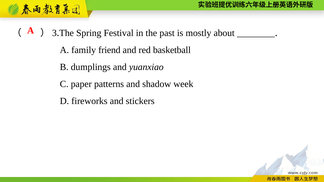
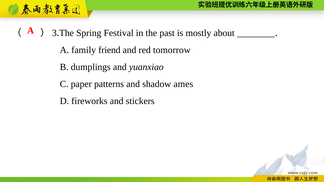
basketball: basketball -> tomorrow
week: week -> ames
